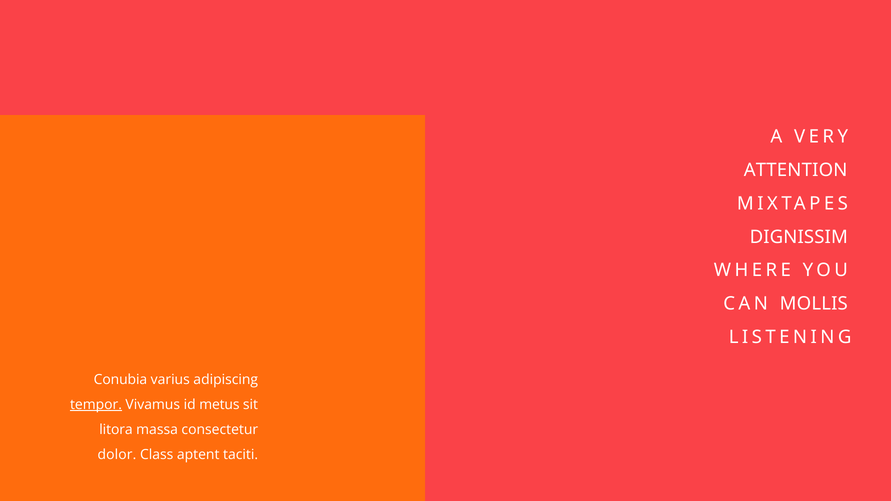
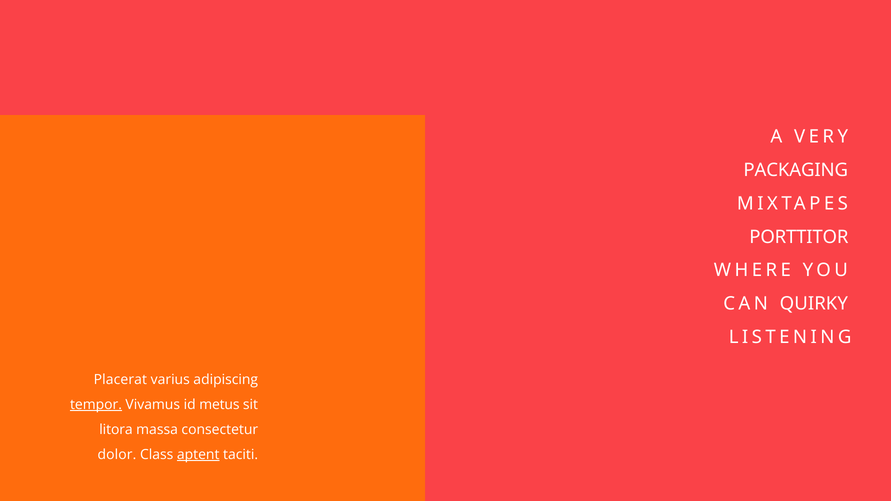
ATTENTION: ATTENTION -> PACKAGING
DIGNISSIM: DIGNISSIM -> PORTTITOR
MOLLIS: MOLLIS -> QUIRKY
Conubia: Conubia -> Placerat
aptent underline: none -> present
